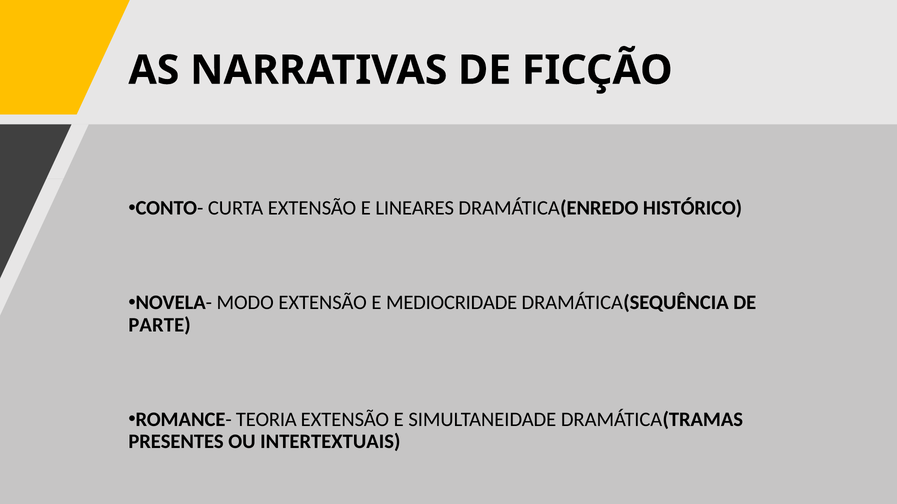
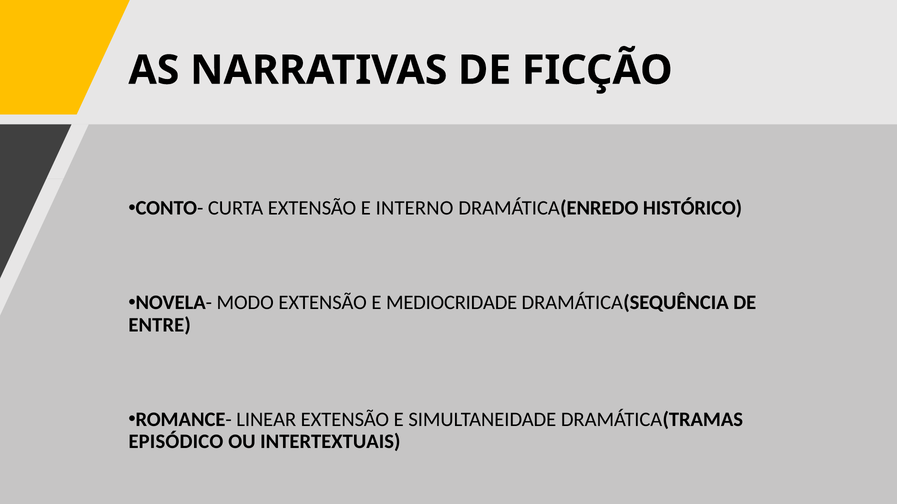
LINEARES: LINEARES -> INTERNO
PARTE: PARTE -> ENTRE
TEORIA: TEORIA -> LINEAR
PRESENTES: PRESENTES -> EPISÓDICO
